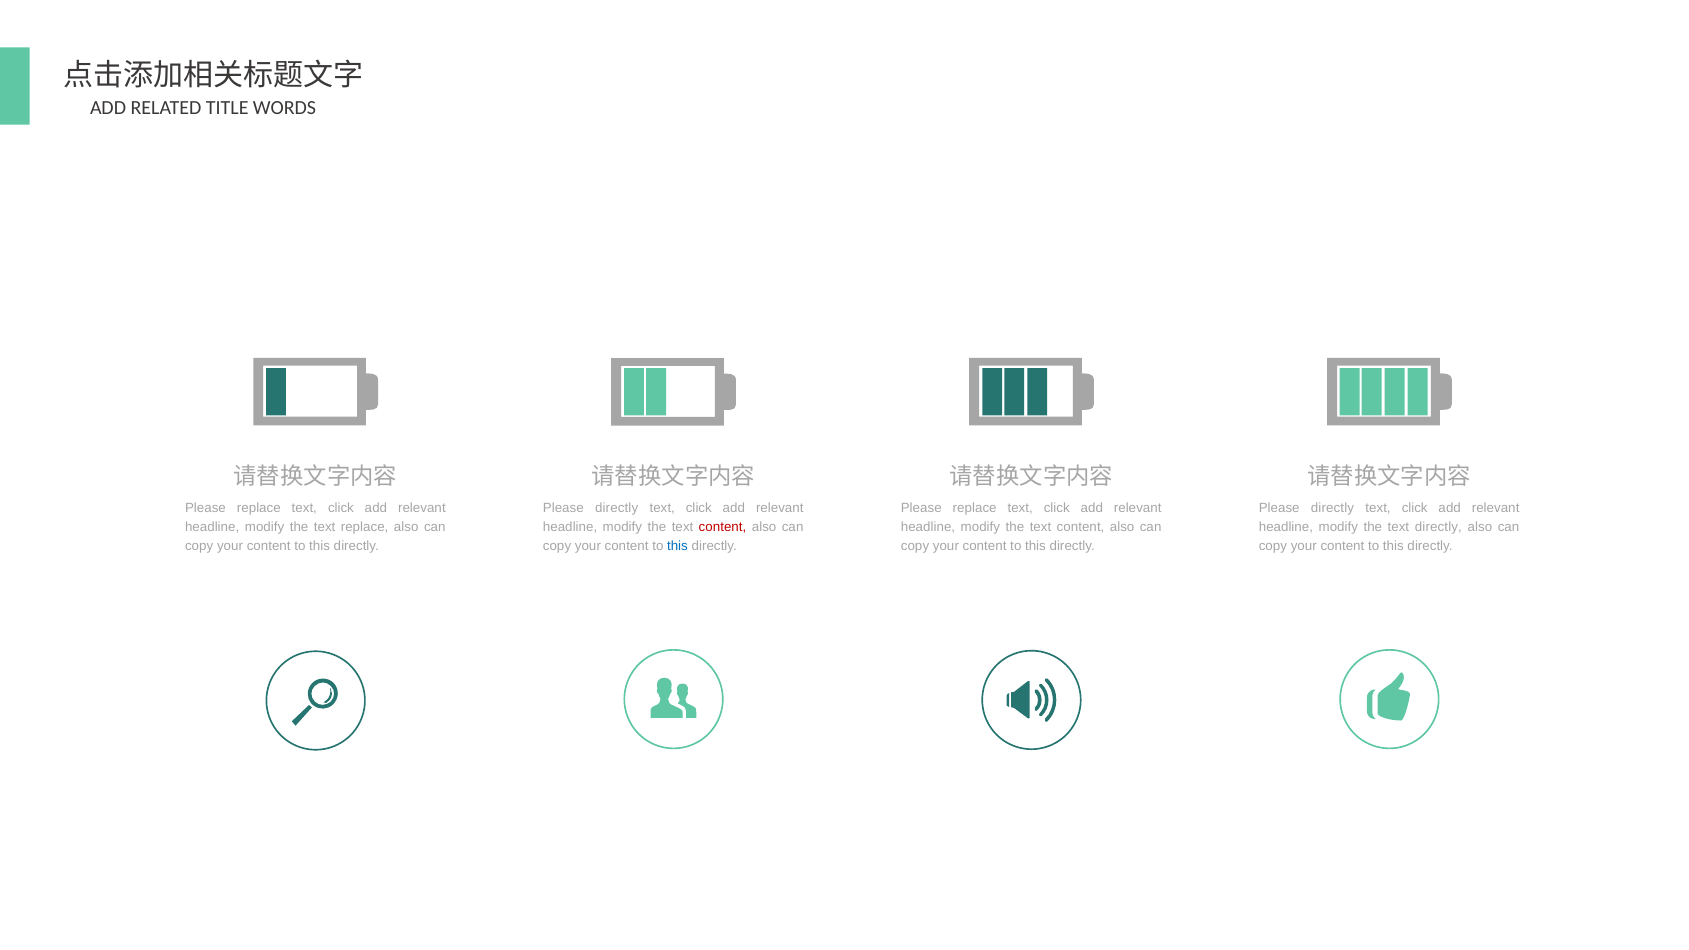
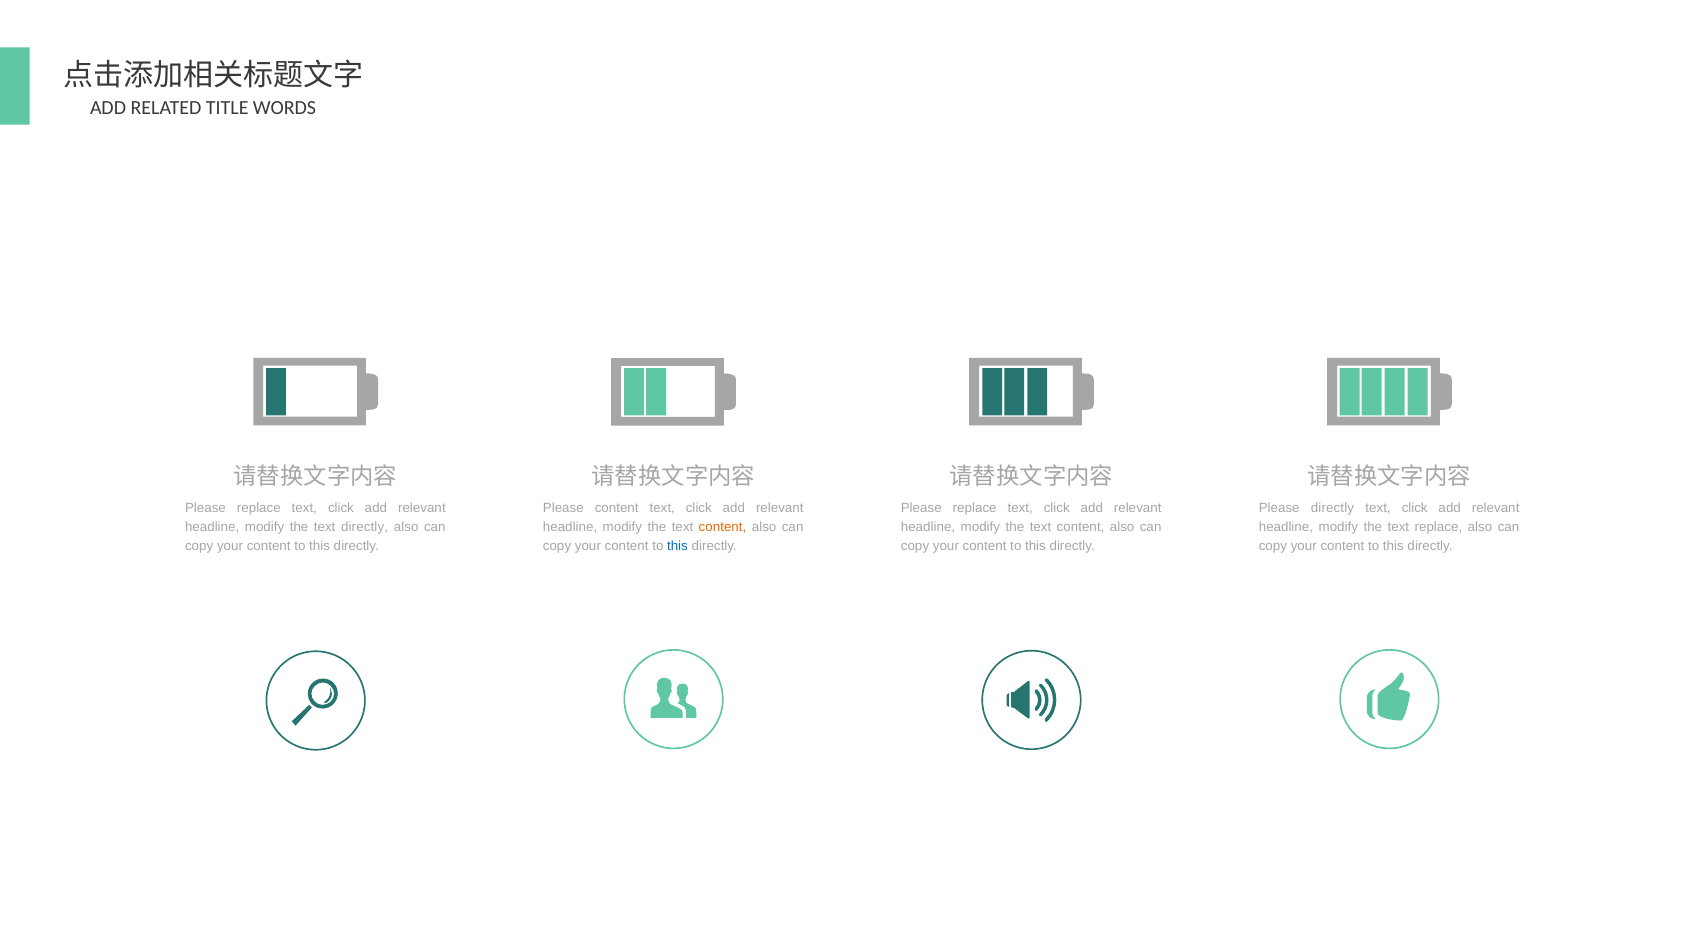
directly at (617, 508): directly -> content
text replace: replace -> directly
content at (723, 527) colour: red -> orange
text directly: directly -> replace
